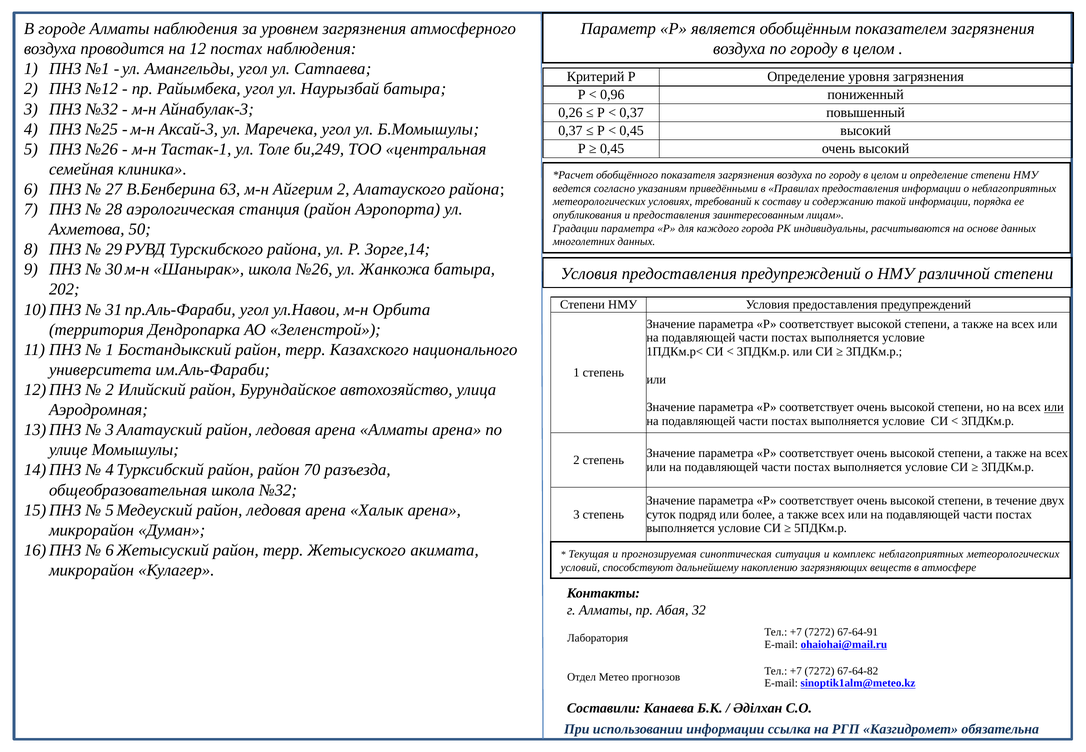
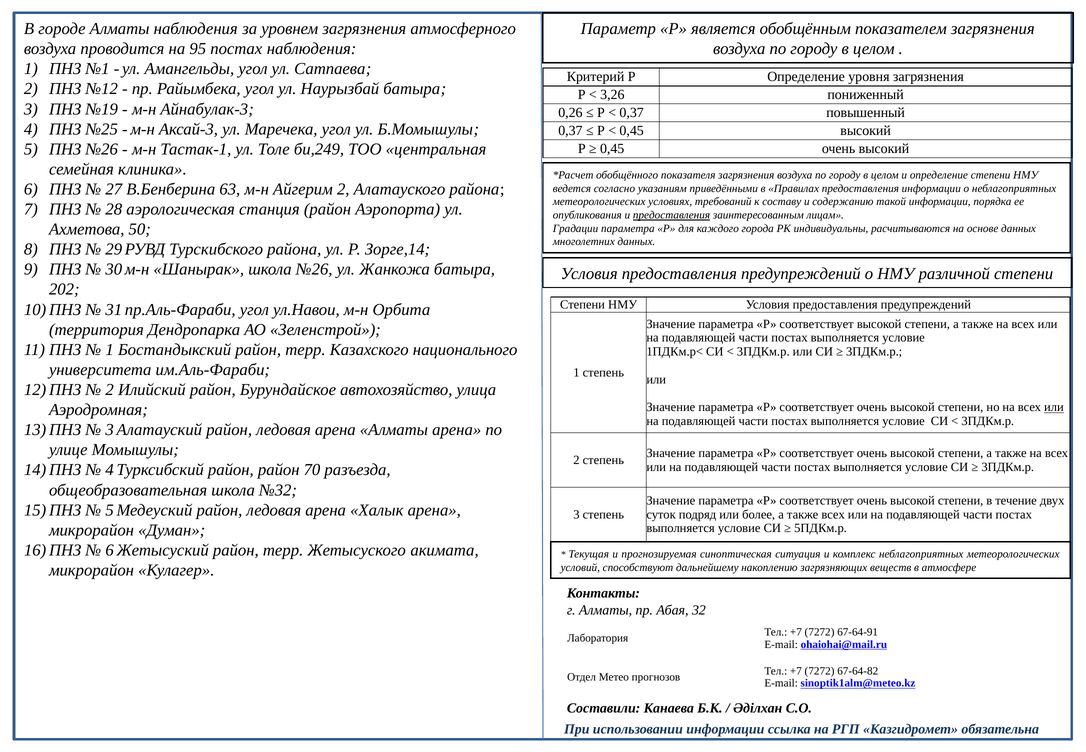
12: 12 -> 95
0,96: 0,96 -> 3,26
ПНЗ №32: №32 -> №19
предоставления at (671, 215) underline: none -> present
